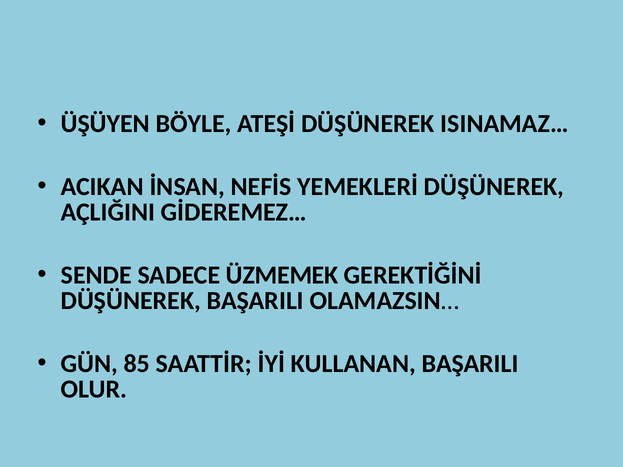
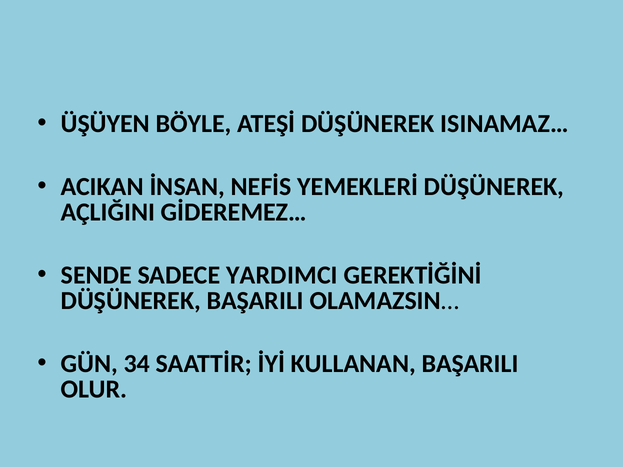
ÜZMEMEK: ÜZMEMEK -> YARDIMCI
85: 85 -> 34
